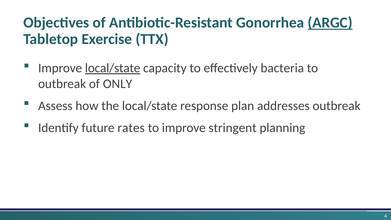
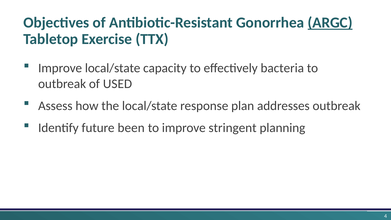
local/state at (113, 68) underline: present -> none
ONLY: ONLY -> USED
rates: rates -> been
